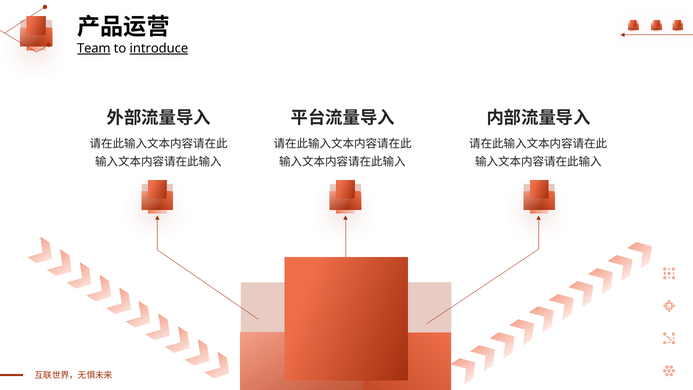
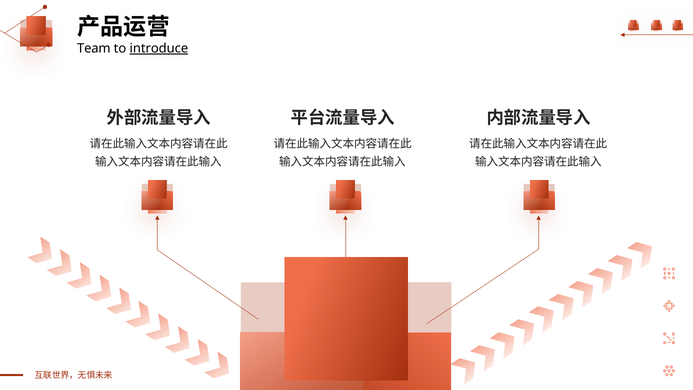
Team underline: present -> none
